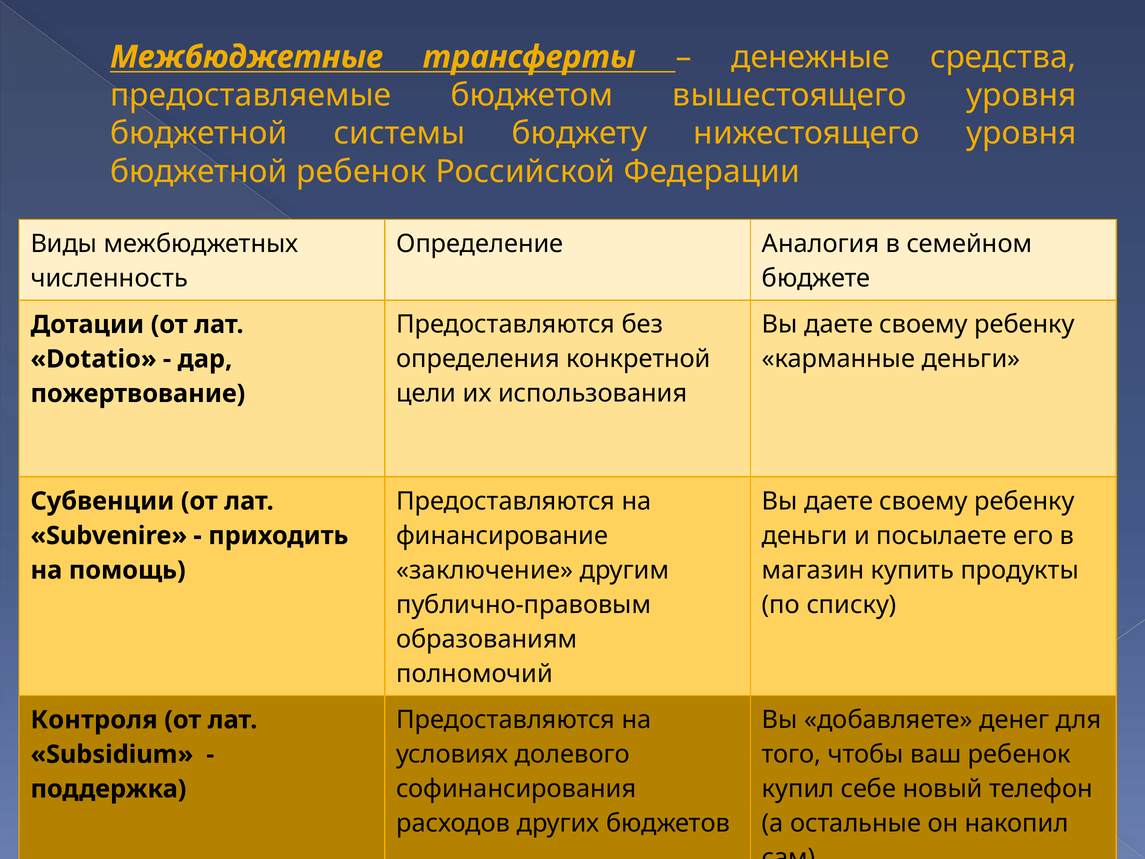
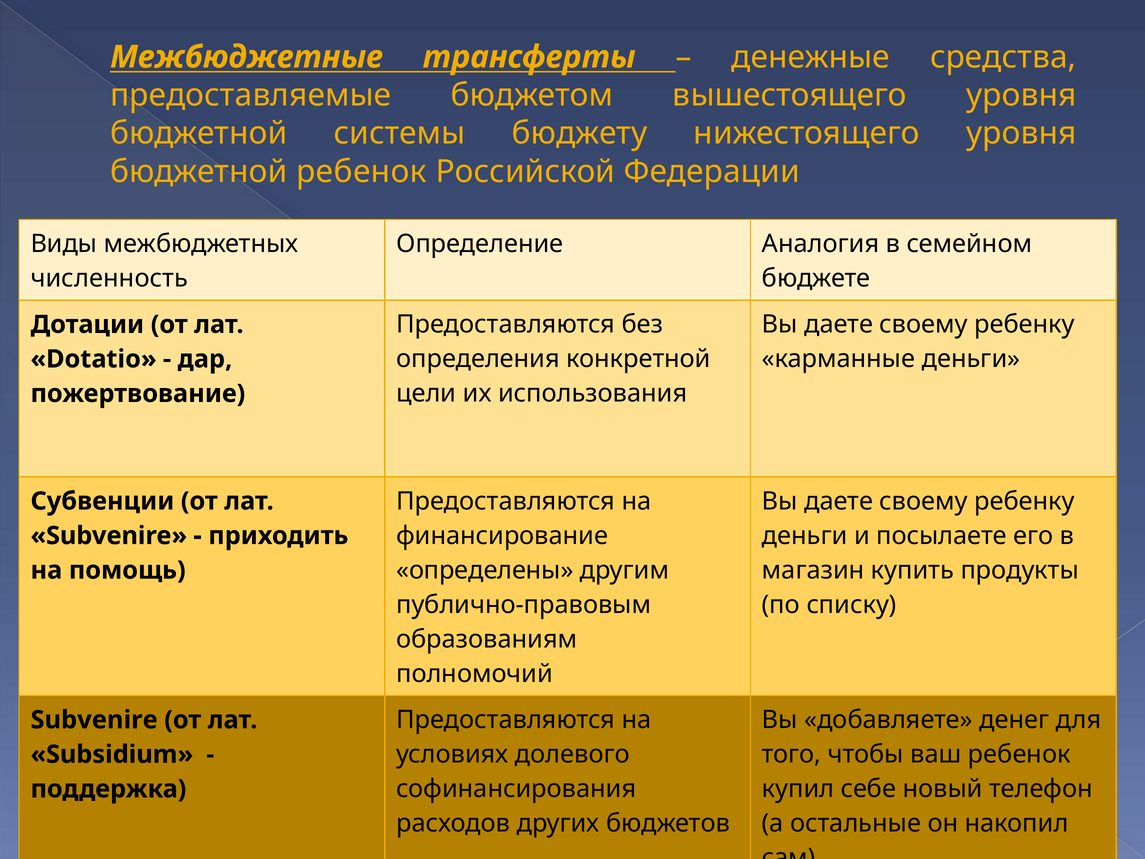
заключение: заключение -> определены
Контроля at (94, 720): Контроля -> Subvenire
